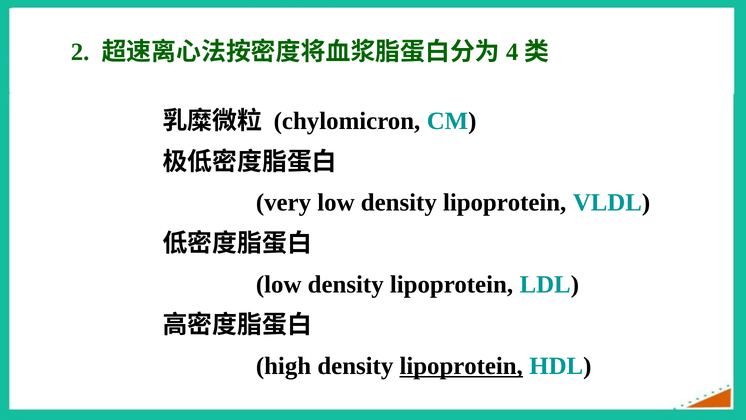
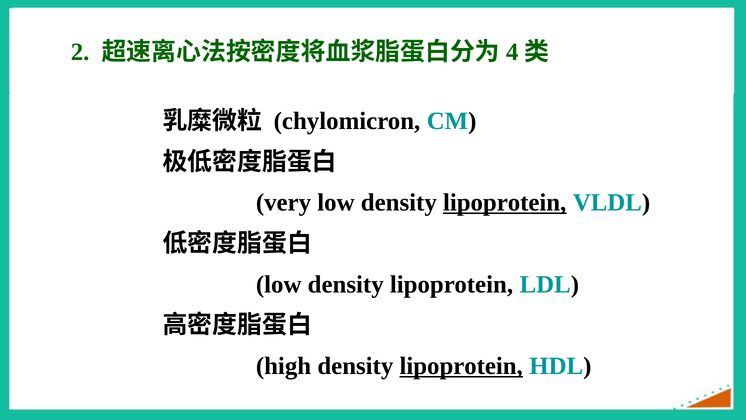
lipoprotein at (505, 203) underline: none -> present
